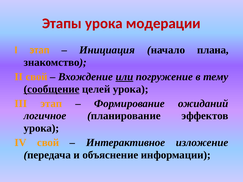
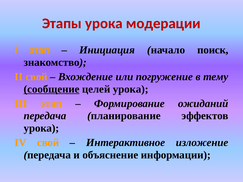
плана: плана -> поиск
или underline: present -> none
логичное at (45, 116): логичное -> передача
